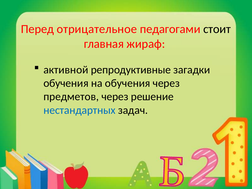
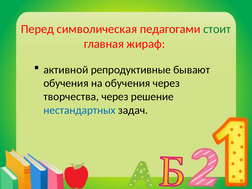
отрицательное: отрицательное -> символическая
стоит colour: black -> green
загадки: загадки -> бывают
предметов: предметов -> творчества
